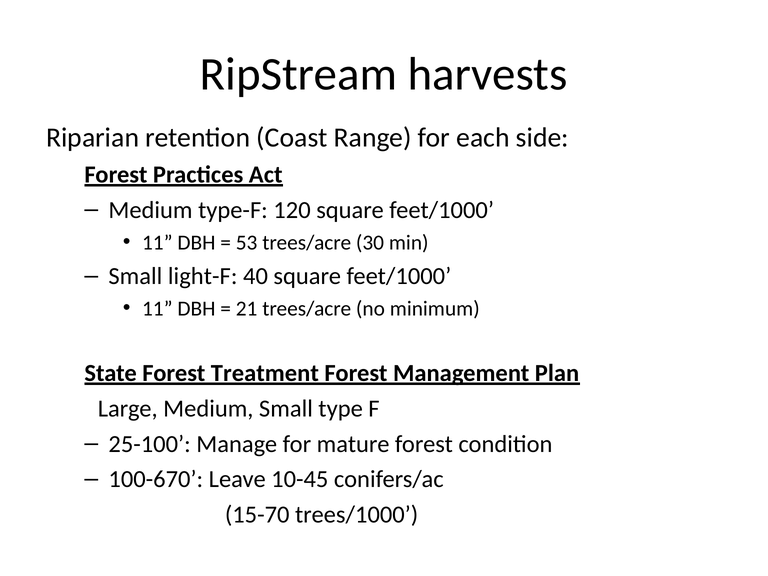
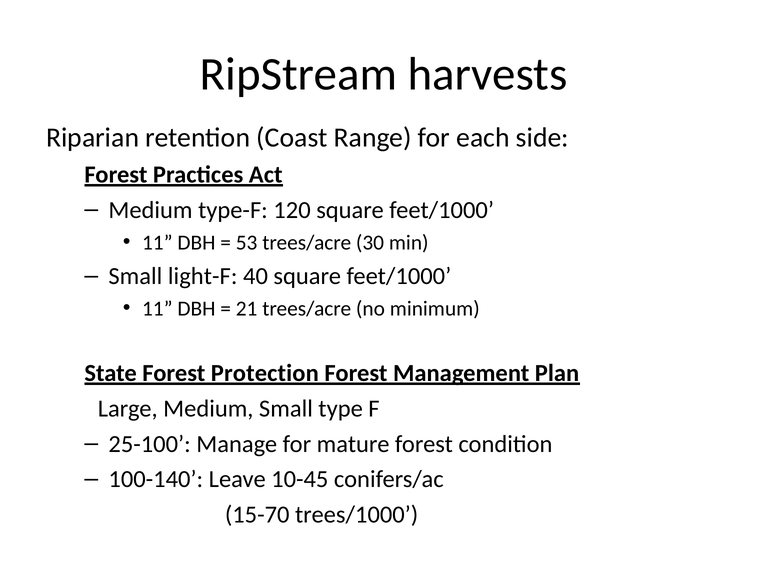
Treatment: Treatment -> Protection
100-670: 100-670 -> 100-140
